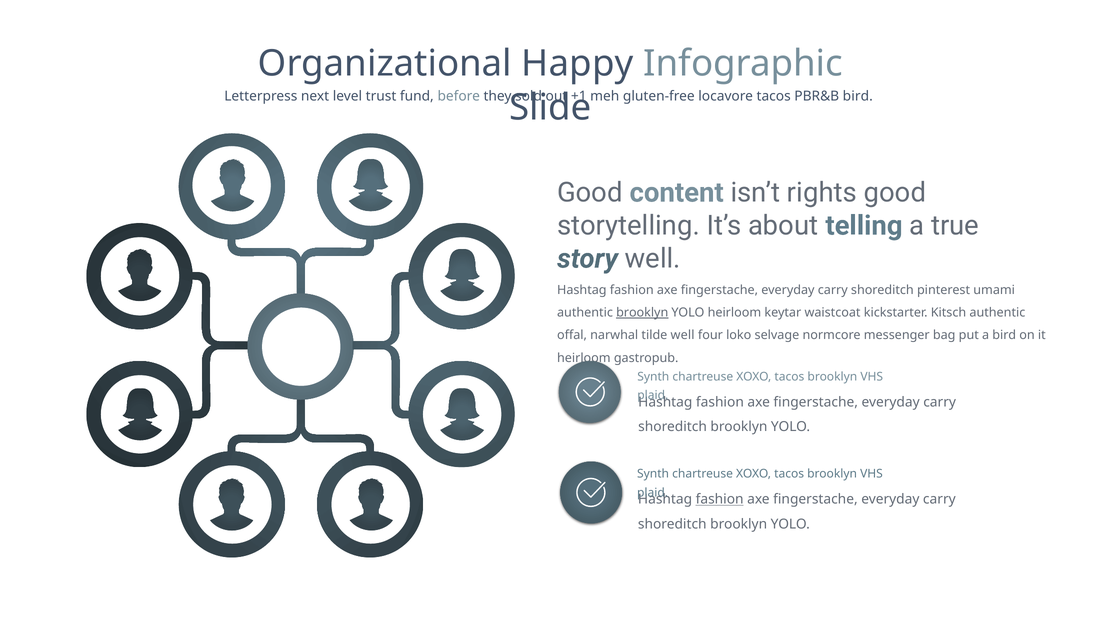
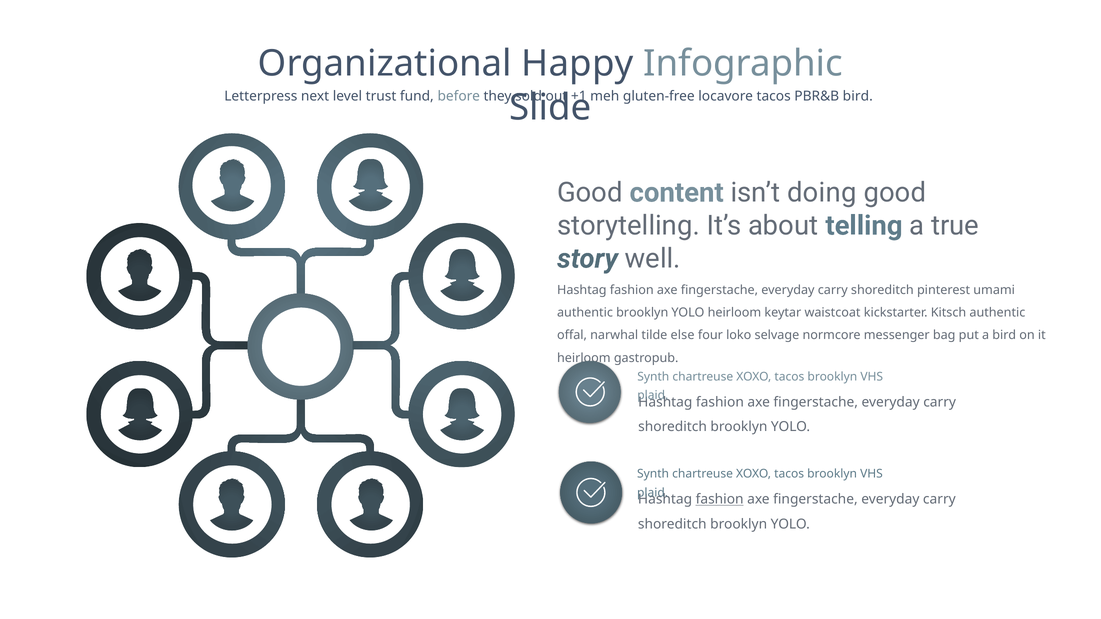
rights: rights -> doing
brooklyn at (642, 313) underline: present -> none
tilde well: well -> else
